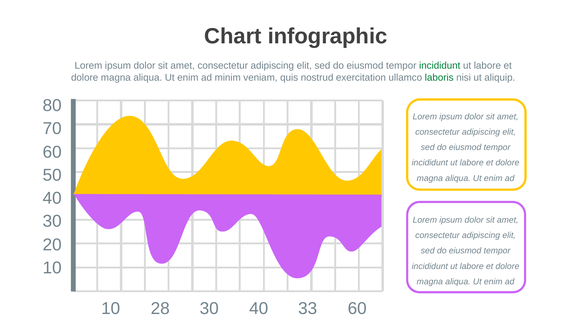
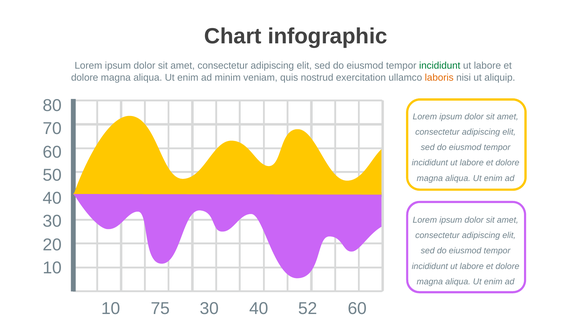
laboris colour: green -> orange
28: 28 -> 75
33: 33 -> 52
